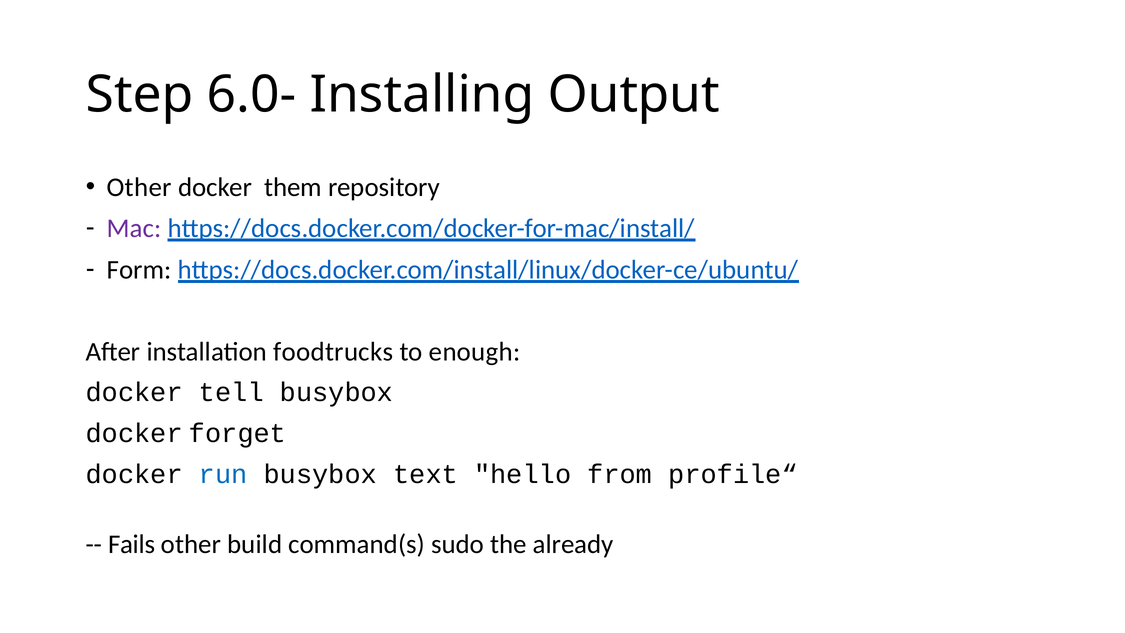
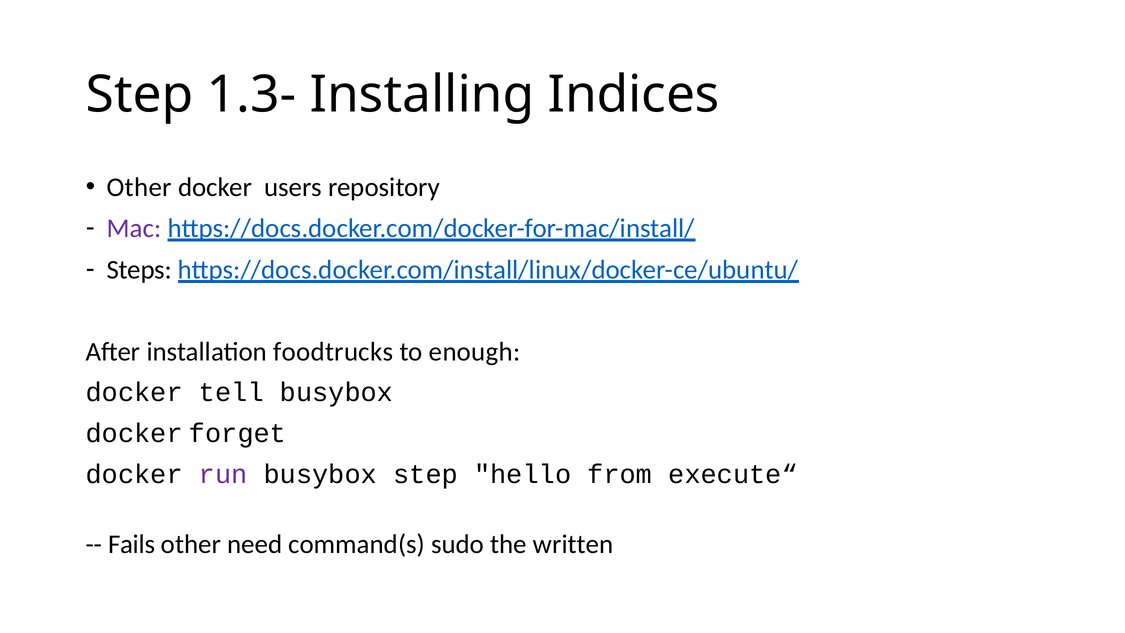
6.0-: 6.0- -> 1.3-
Output: Output -> Indices
them: them -> users
Form: Form -> Steps
run colour: blue -> purple
busybox text: text -> step
profile“: profile“ -> execute“
build: build -> need
already: already -> written
